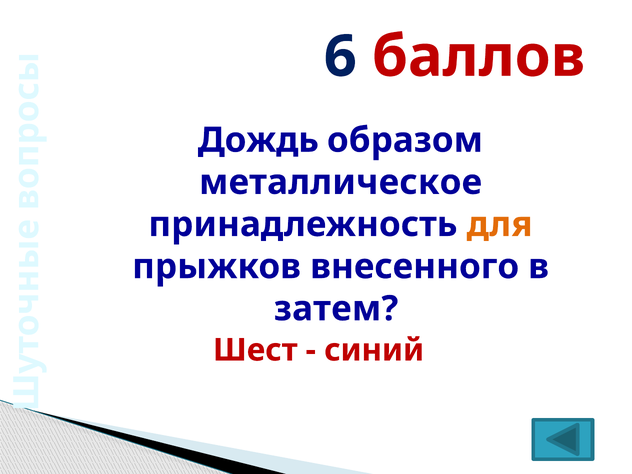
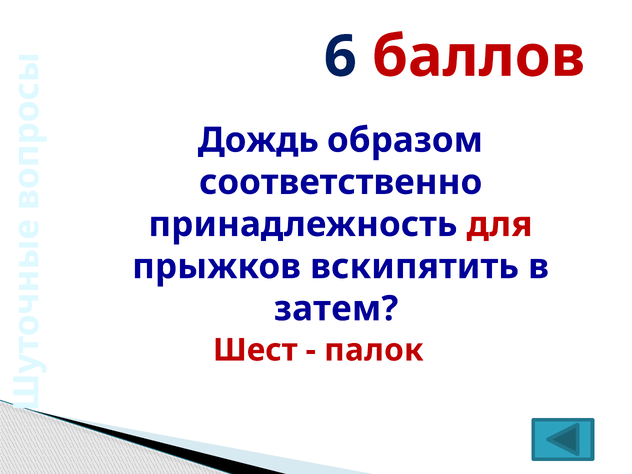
металлическое: металлическое -> соответственно
для colour: orange -> red
внесенного: внесенного -> вскипятить
синий: синий -> палок
